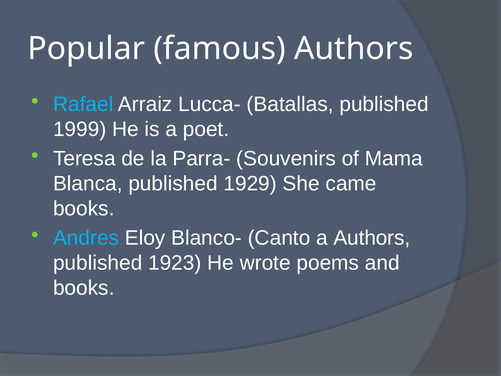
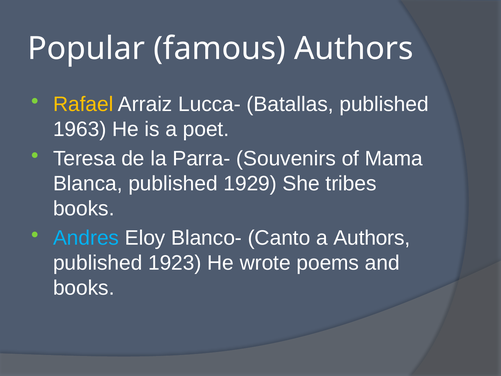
Rafael colour: light blue -> yellow
1999: 1999 -> 1963
came: came -> tribes
